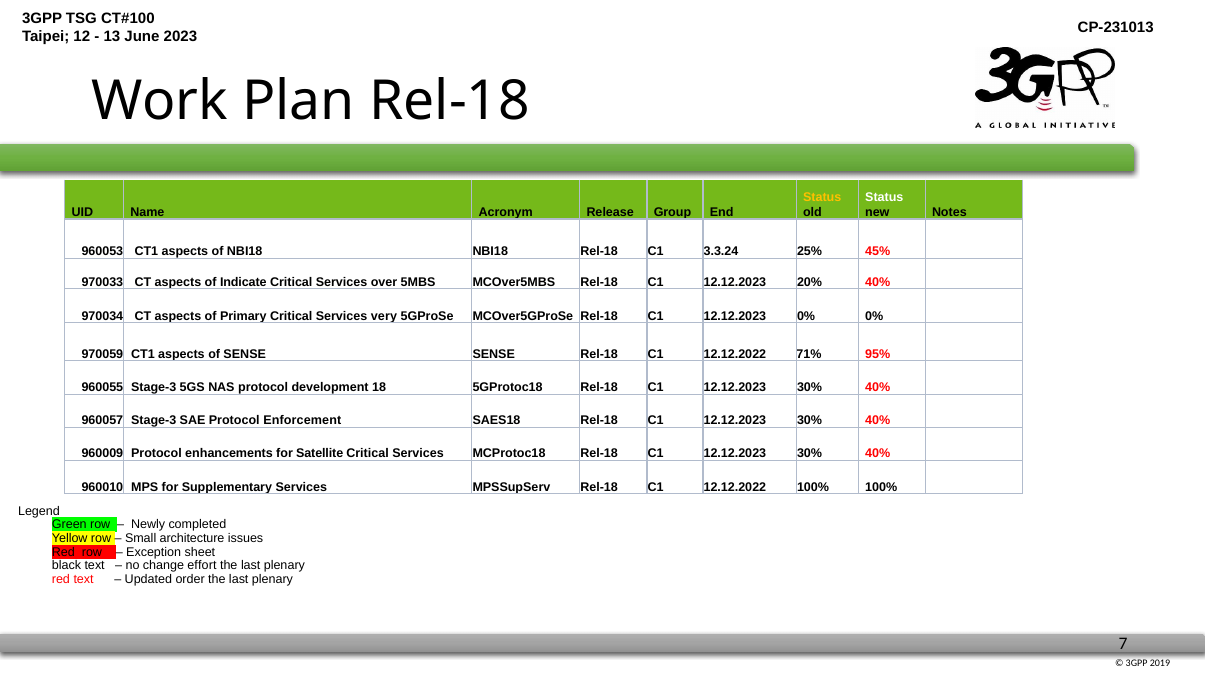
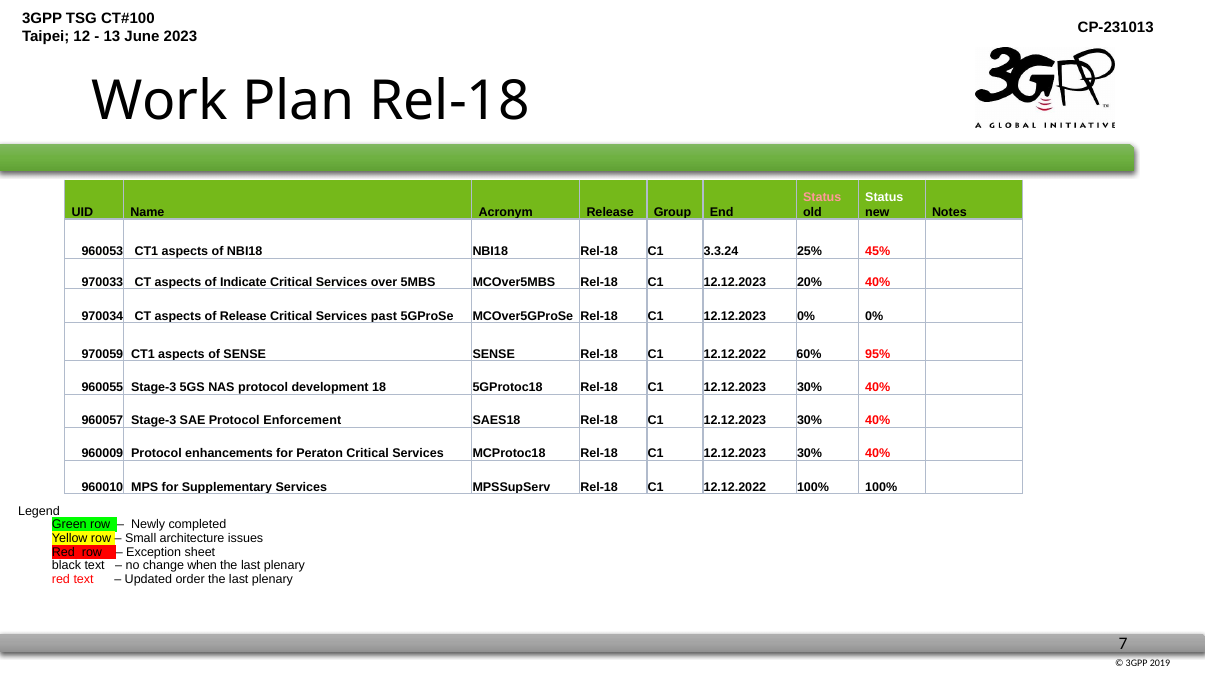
Status at (822, 197) colour: yellow -> pink
of Primary: Primary -> Release
very: very -> past
71%: 71% -> 60%
Satellite: Satellite -> Peraton
effort: effort -> when
